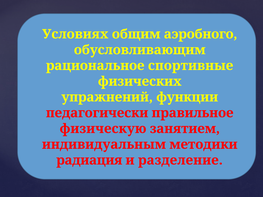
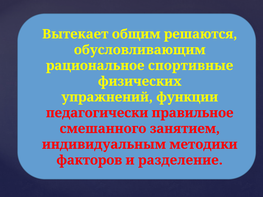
Условиях: Условиях -> Вытекает
аэробного: аэробного -> решаются
физическую: физическую -> смешанного
радиация: радиация -> факторов
